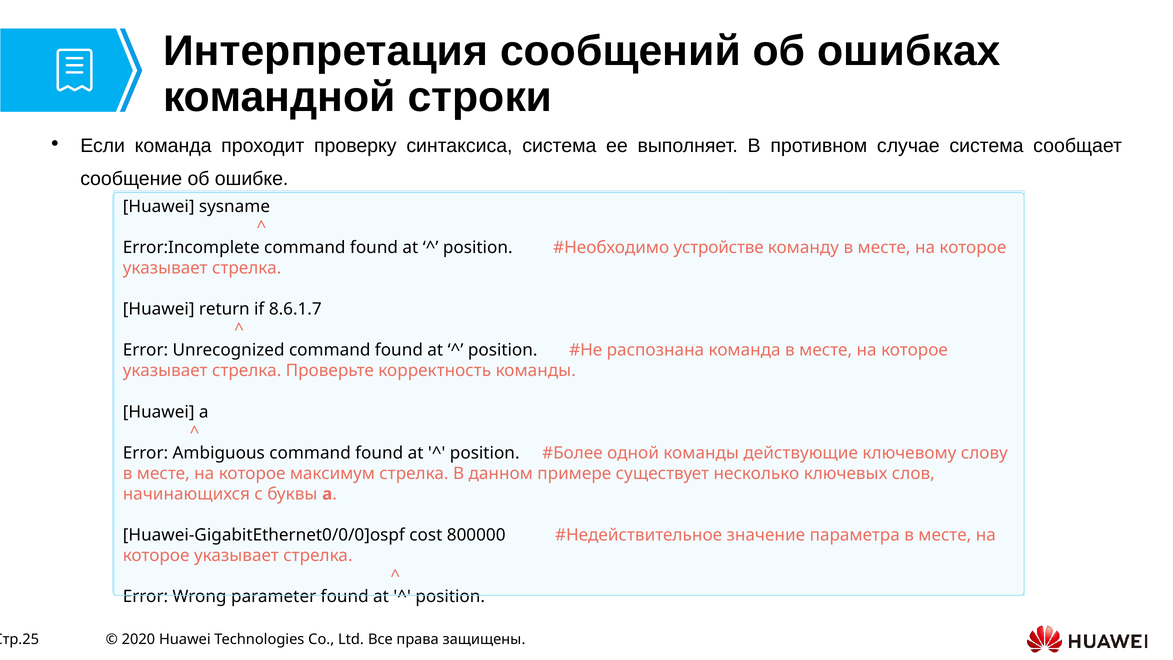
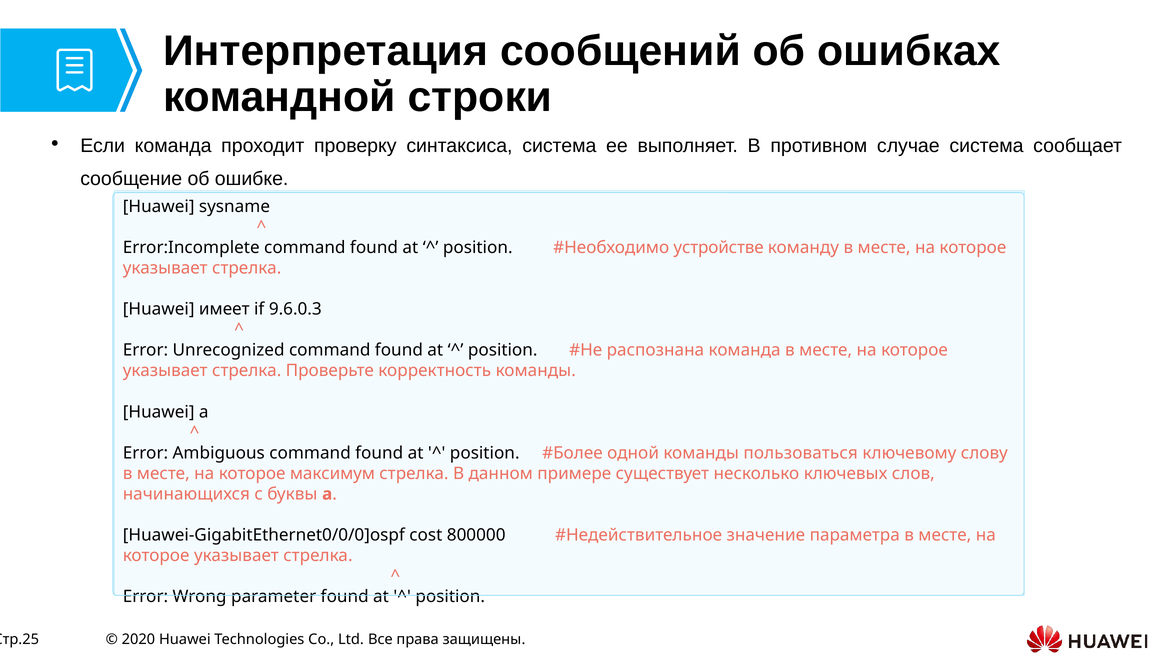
return: return -> имеет
8.6.1.7: 8.6.1.7 -> 9.6.0.3
действующие: действующие -> пользоваться
